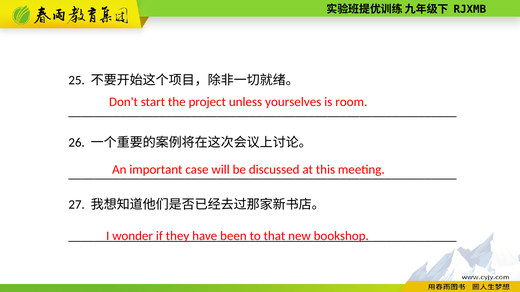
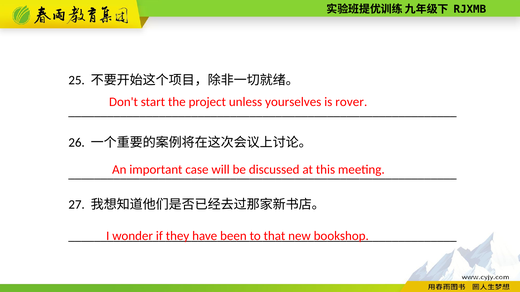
room: room -> rover
